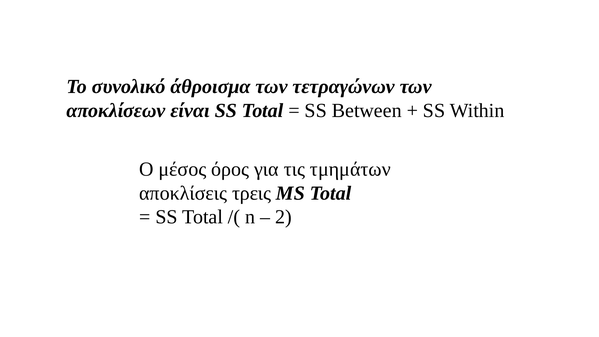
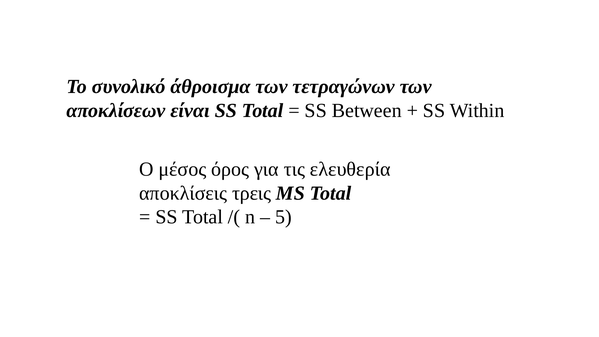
τμημάτων: τμημάτων -> ελευθερία
2: 2 -> 5
